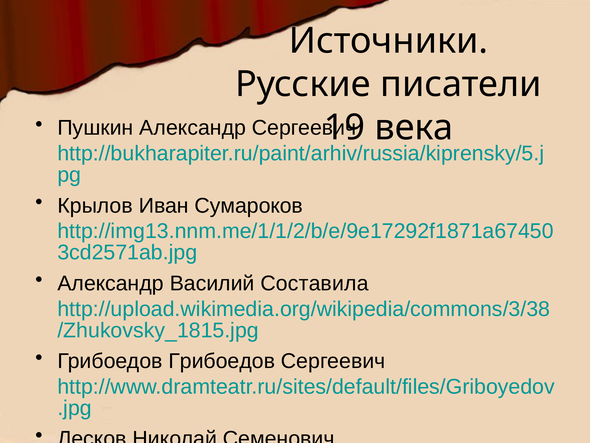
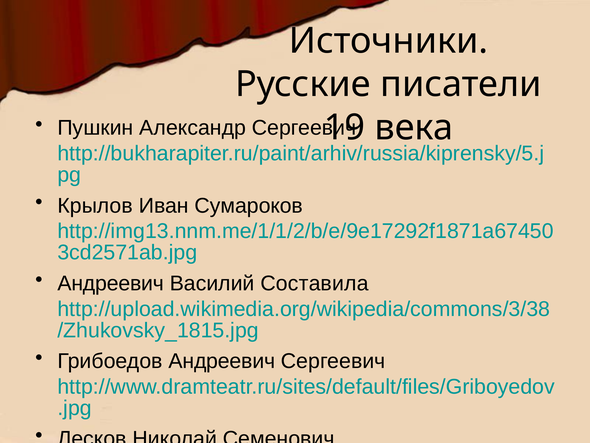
Александр at (111, 283): Александр -> Андреевич
Грибоедов Грибоедов: Грибоедов -> Андреевич
